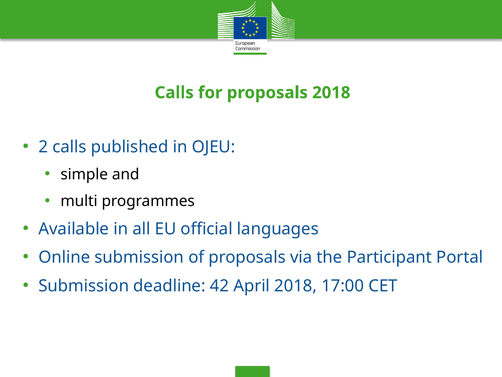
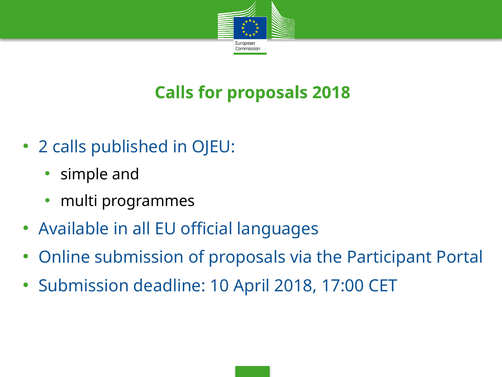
42: 42 -> 10
